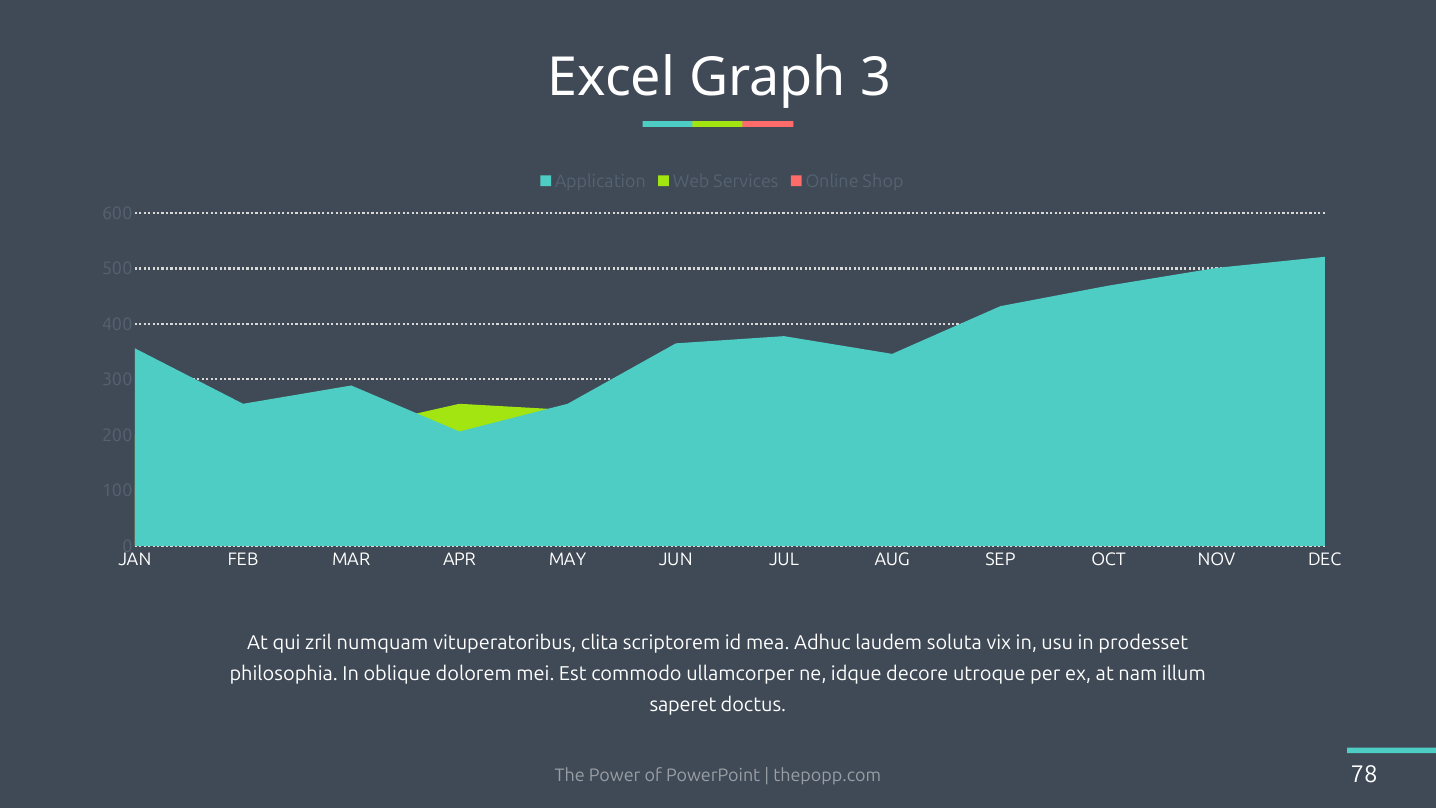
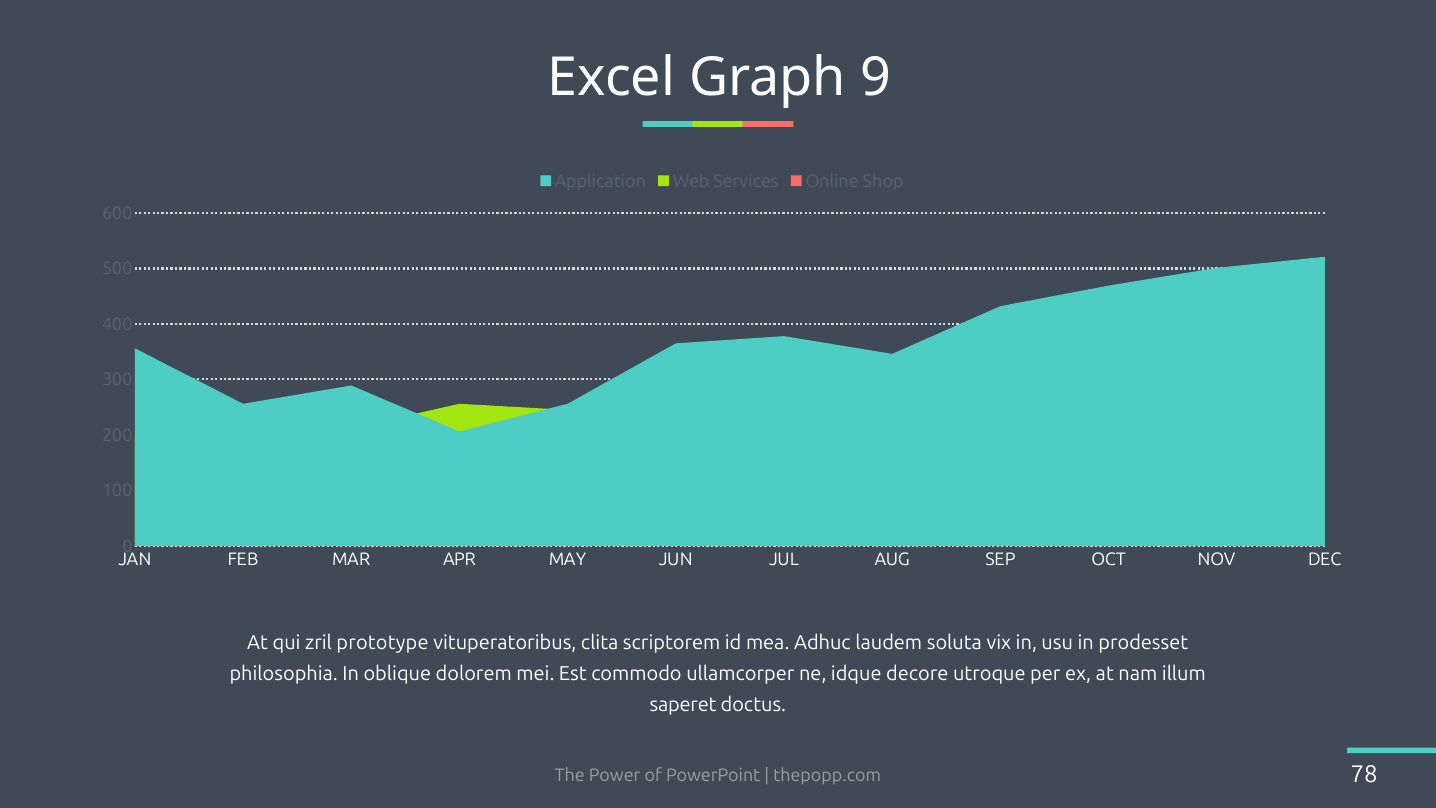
3: 3 -> 9
numquam: numquam -> prototype
